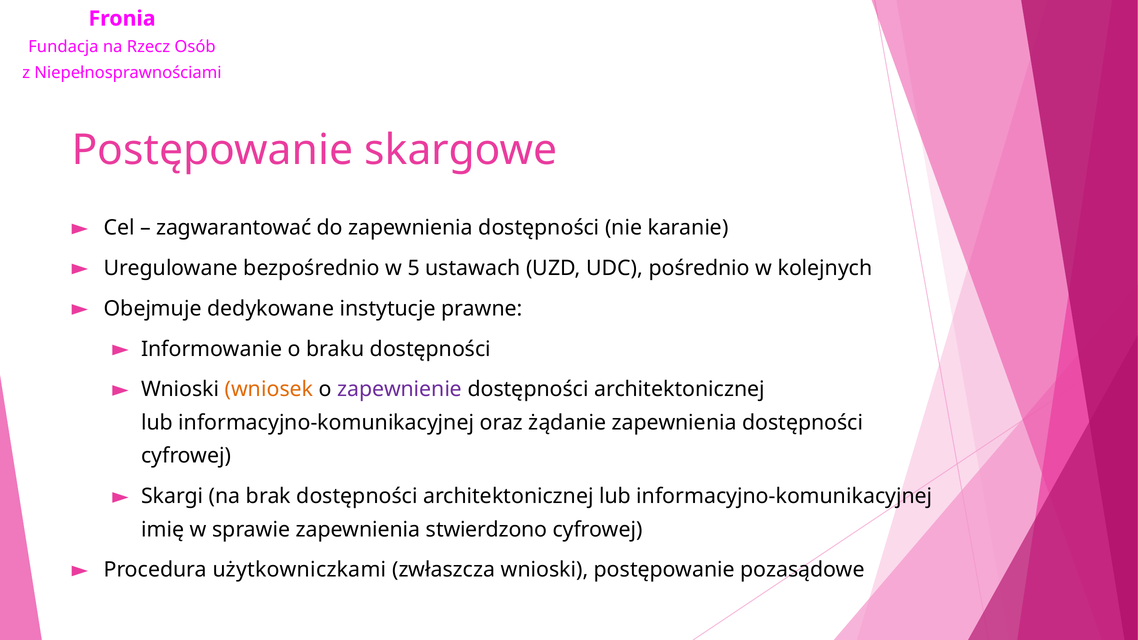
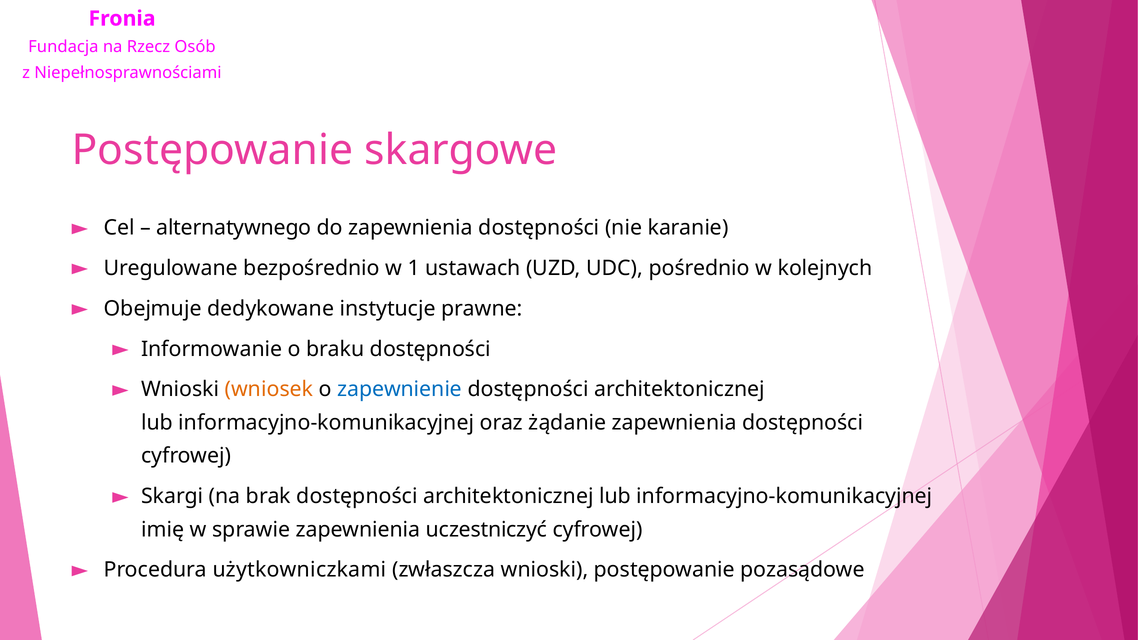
zagwarantować: zagwarantować -> alternatywnego
5: 5 -> 1
zapewnienie colour: purple -> blue
stwierdzono: stwierdzono -> uczestniczyć
